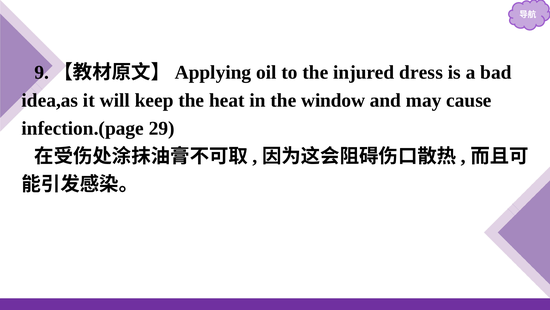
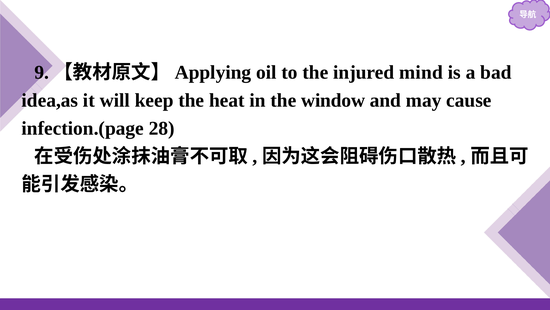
dress: dress -> mind
29: 29 -> 28
